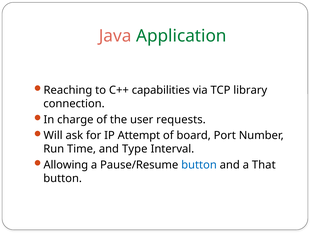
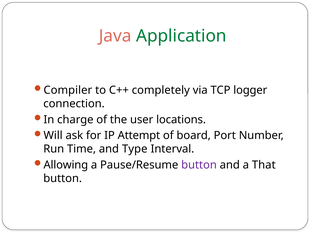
Reaching: Reaching -> Compiler
capabilities: capabilities -> completely
library: library -> logger
requests: requests -> locations
button at (199, 165) colour: blue -> purple
